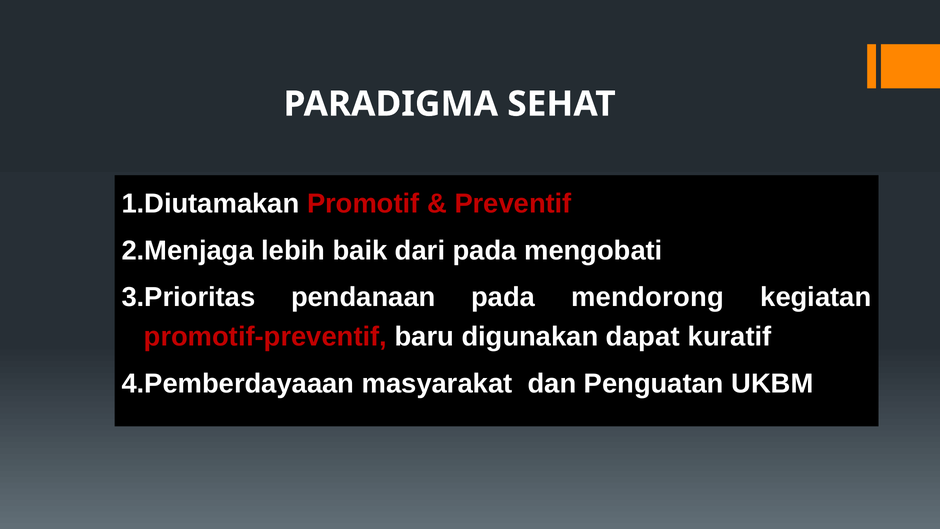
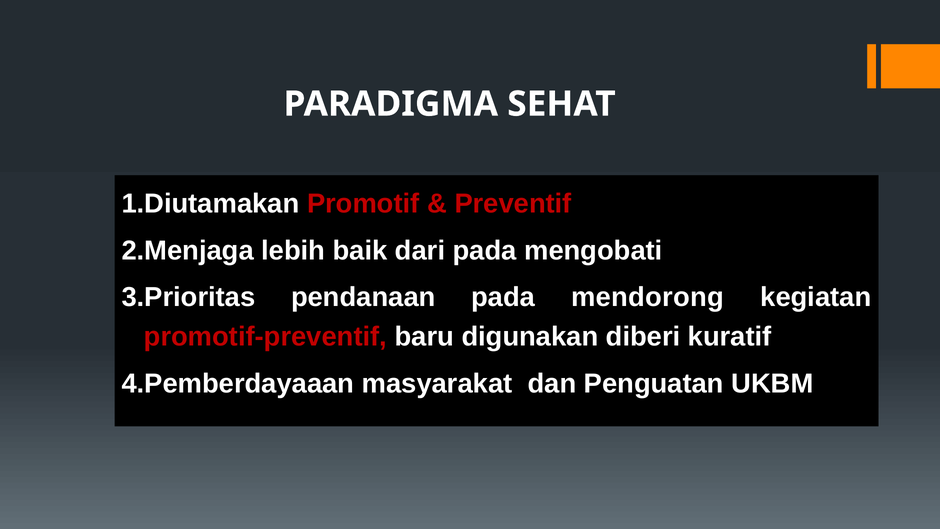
dapat: dapat -> diberi
